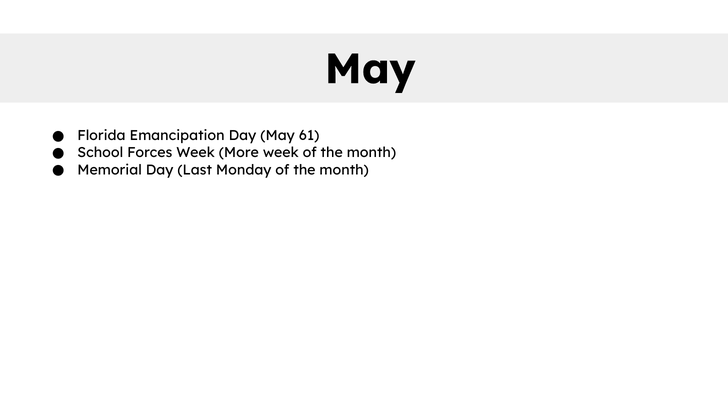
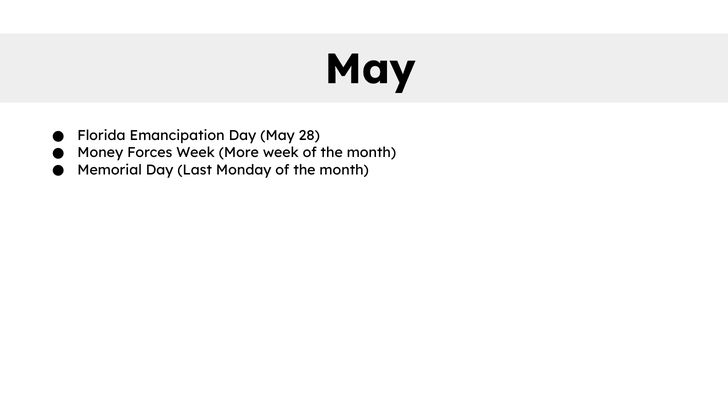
61: 61 -> 28
School: School -> Money
